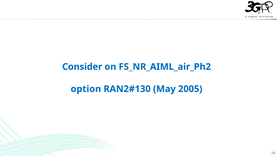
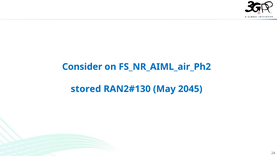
option: option -> stored
2005: 2005 -> 2045
